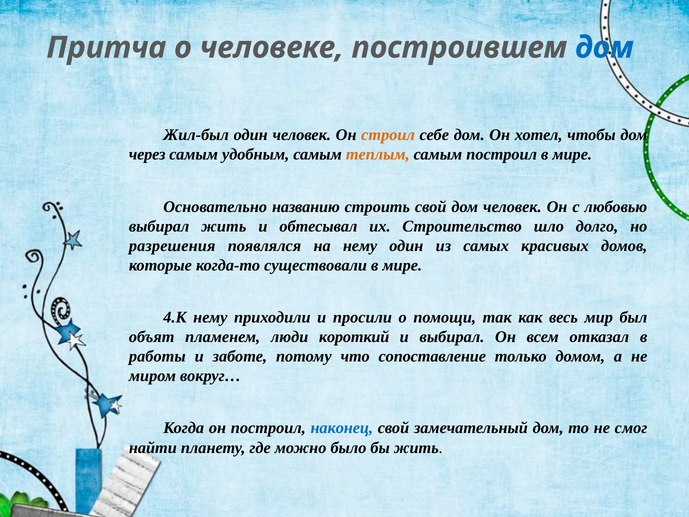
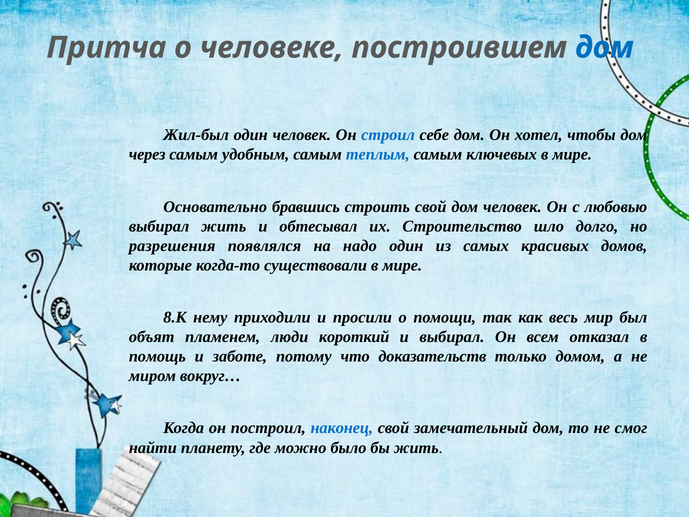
строил colour: orange -> blue
теплым colour: orange -> blue
самым построил: построил -> ключевых
названию: названию -> бравшись
на нему: нему -> надо
4.К: 4.К -> 8.К
работы: работы -> помощь
сопоставление: сопоставление -> доказательств
